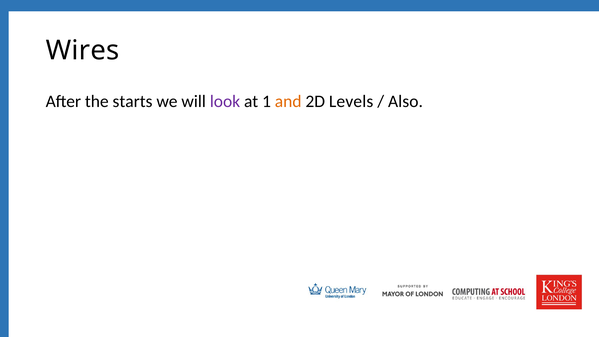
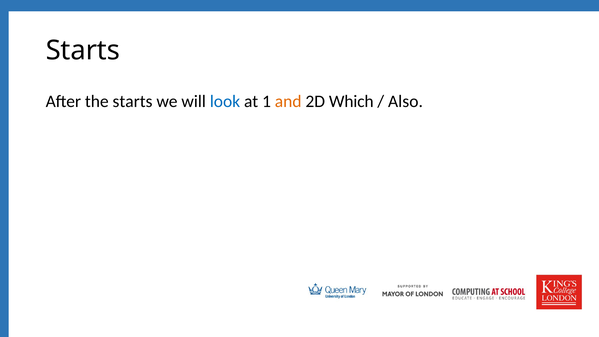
Wires at (83, 50): Wires -> Starts
look colour: purple -> blue
Levels: Levels -> Which
